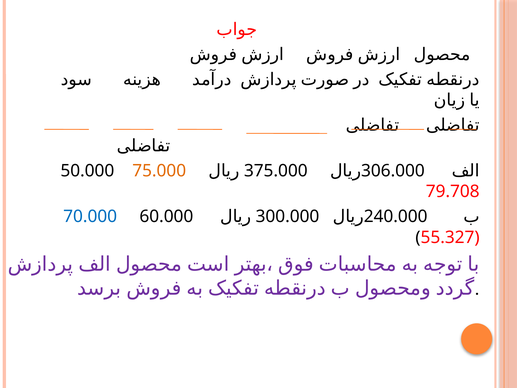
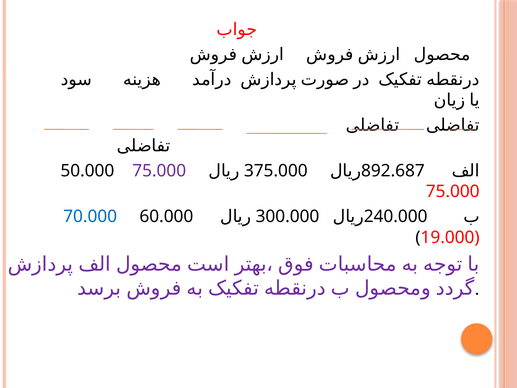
75.000 at (159, 171) colour: orange -> purple
306.000: 306.000 -> 892.687
79.708 at (453, 192): 79.708 -> 75.000
55.327: 55.327 -> 19.000
